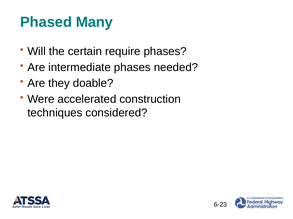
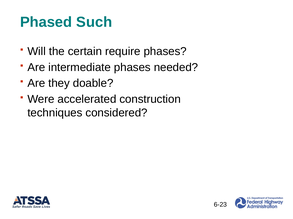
Many: Many -> Such
